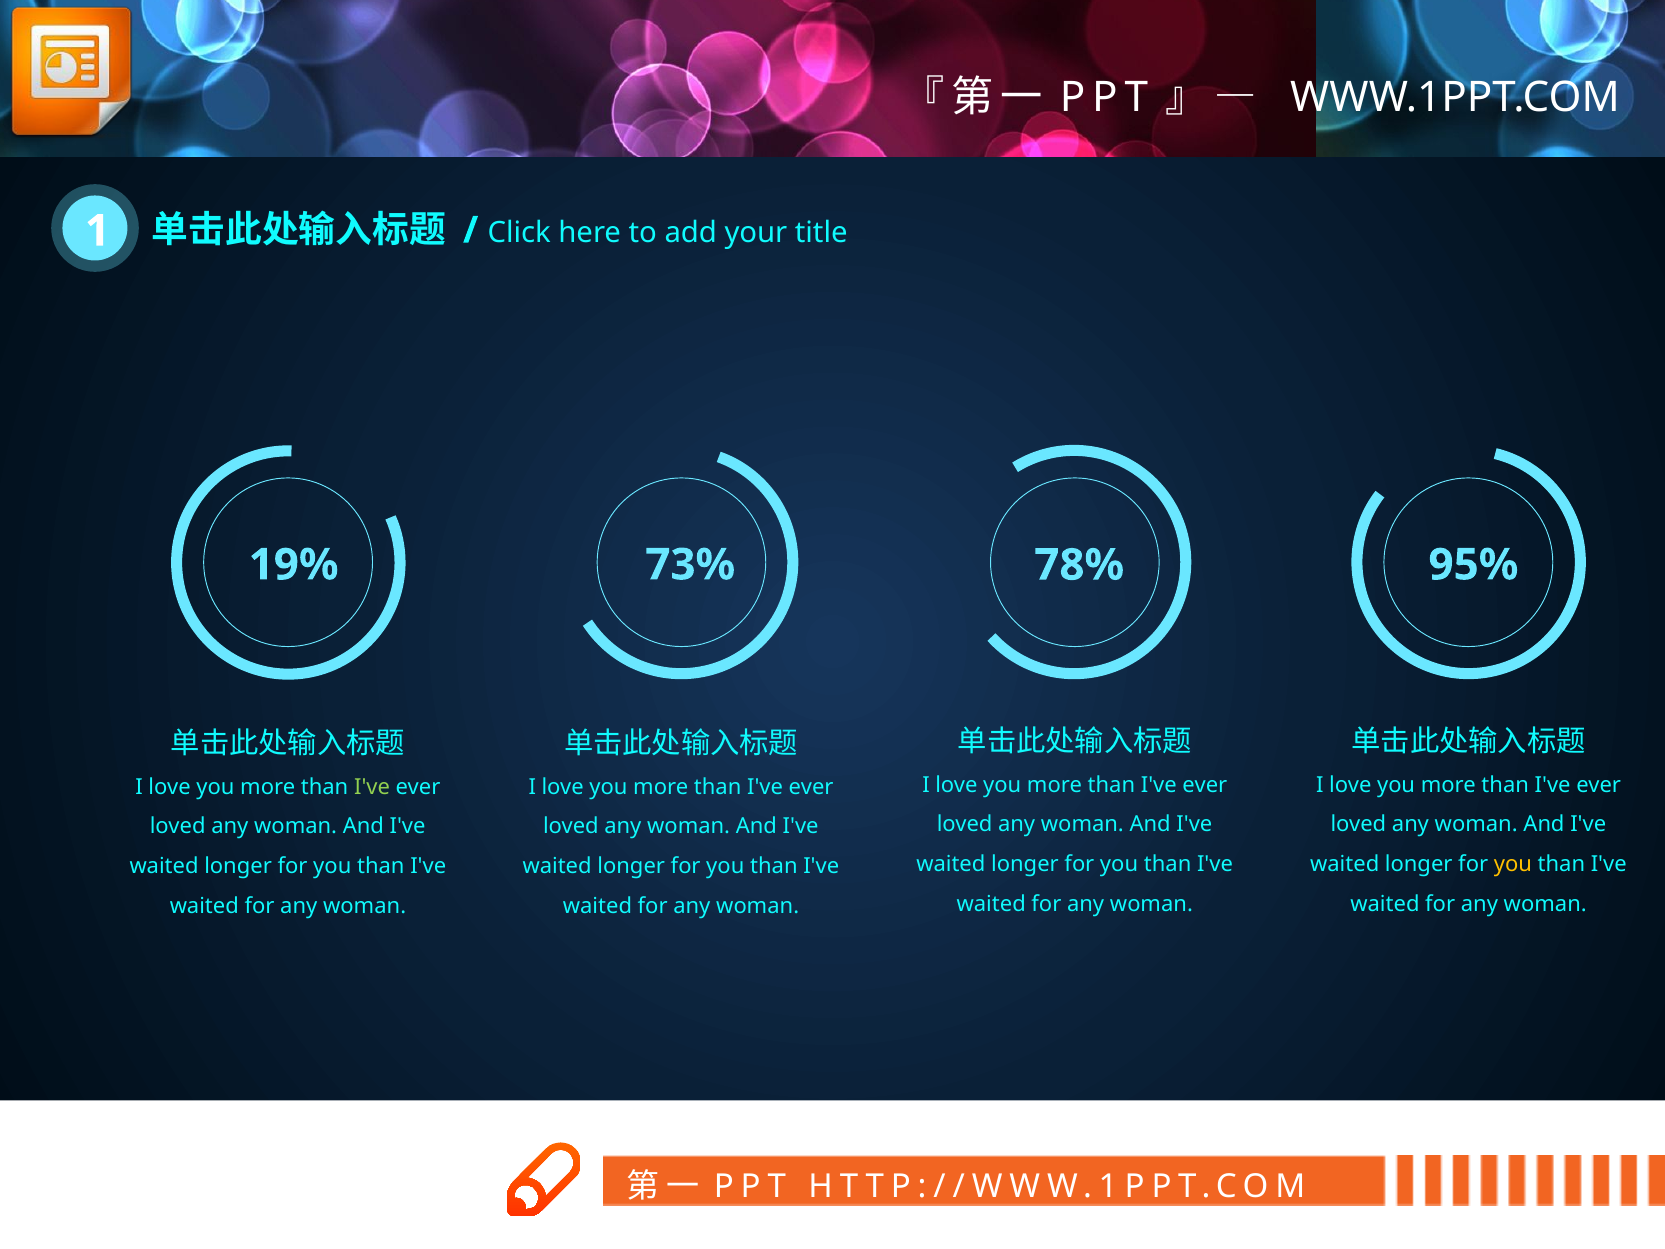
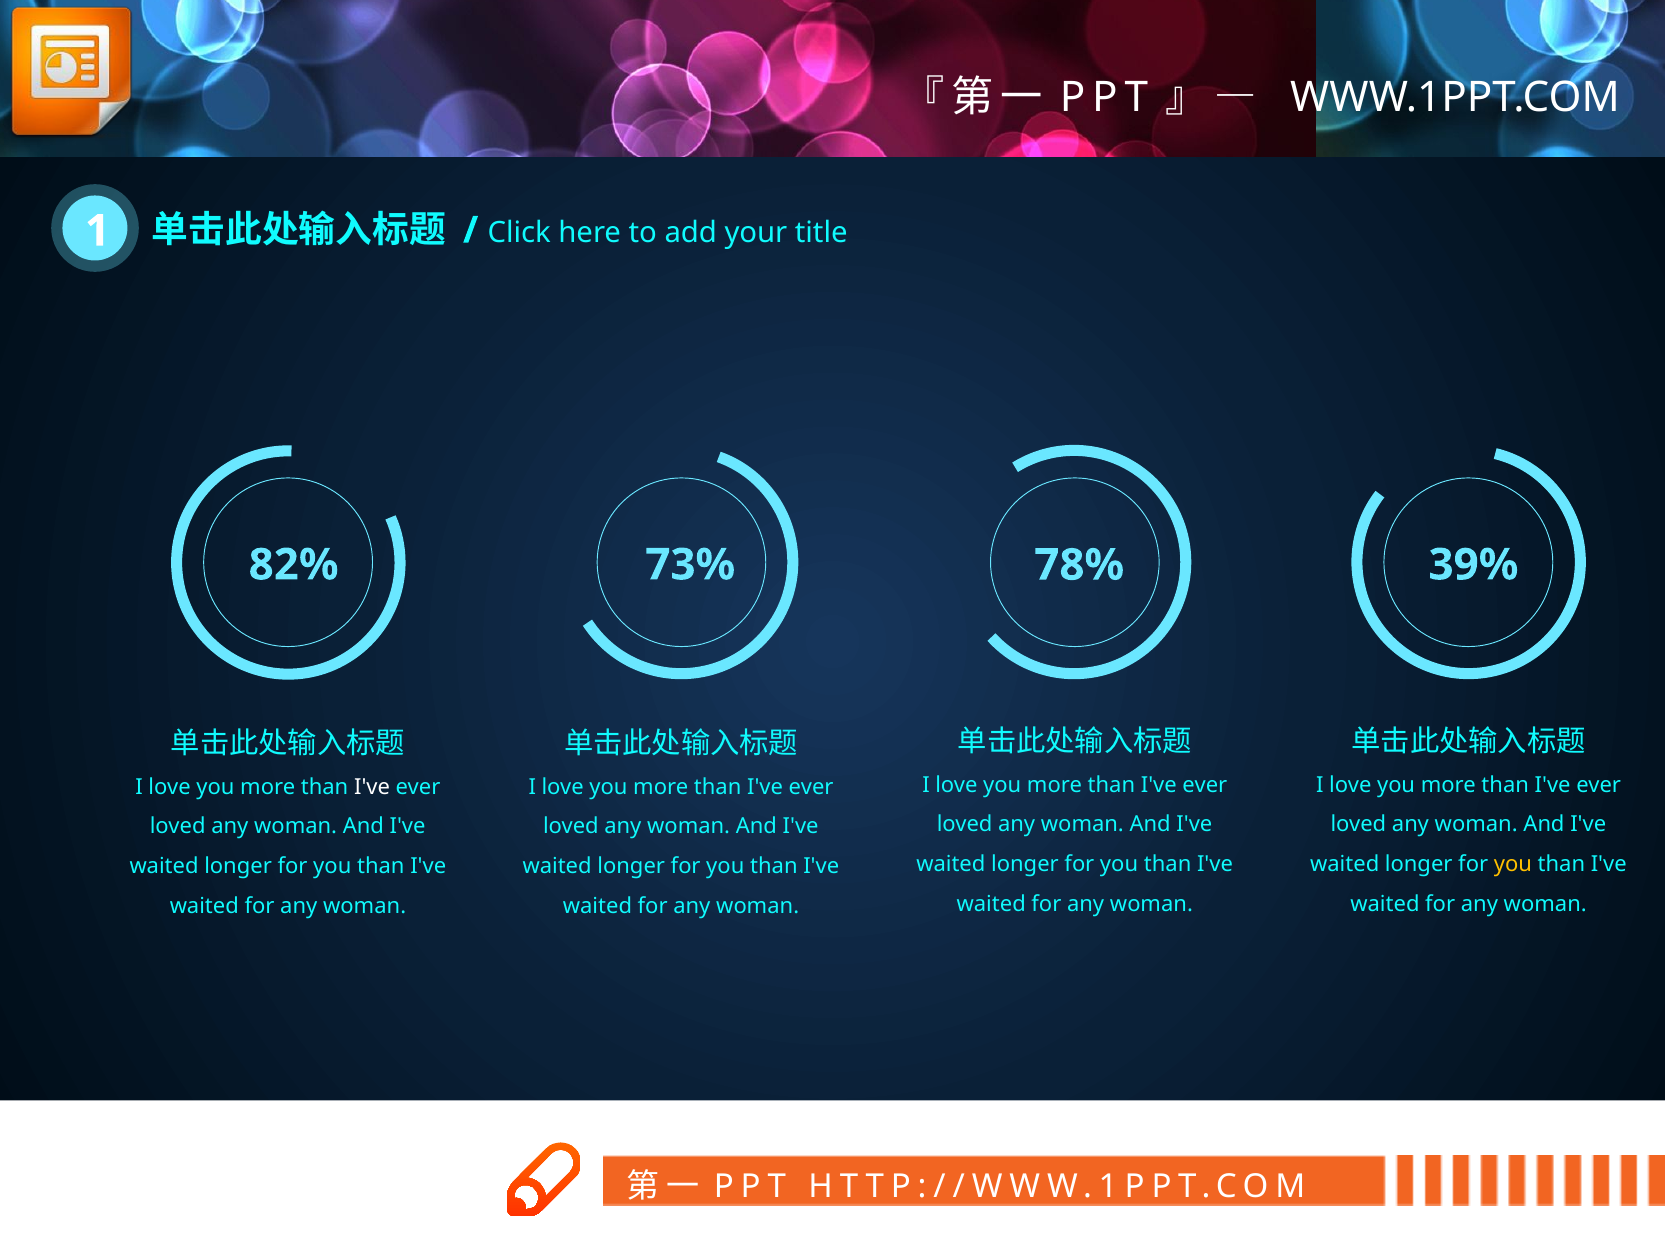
19%: 19% -> 82%
95%: 95% -> 39%
I've at (372, 787) colour: light green -> white
